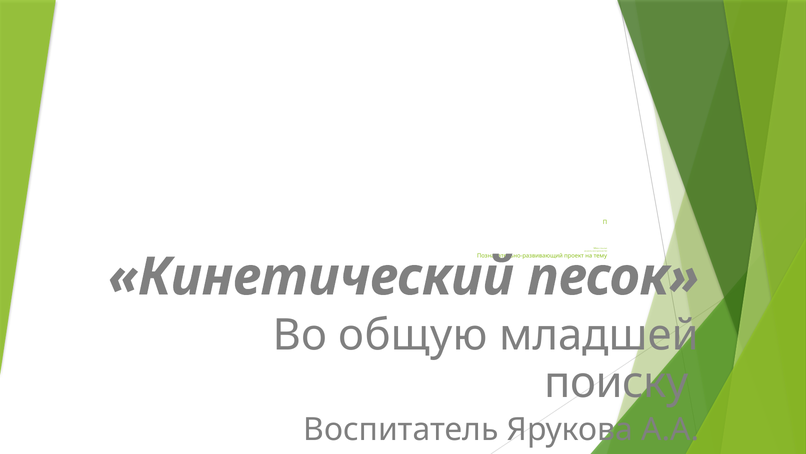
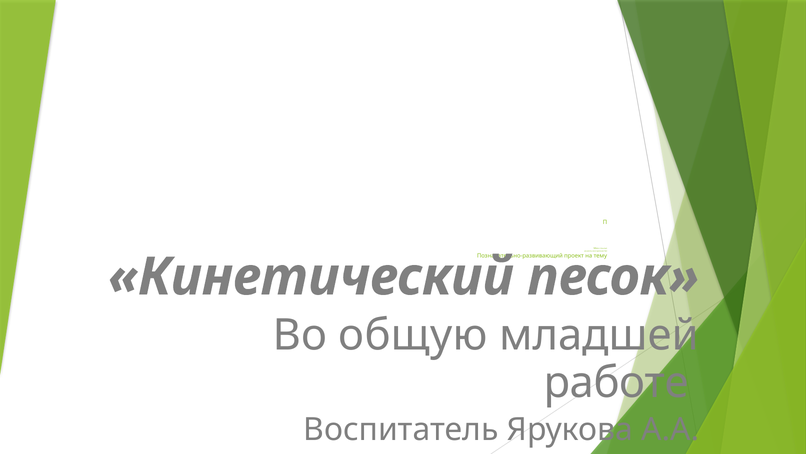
поиску: поиску -> работе
